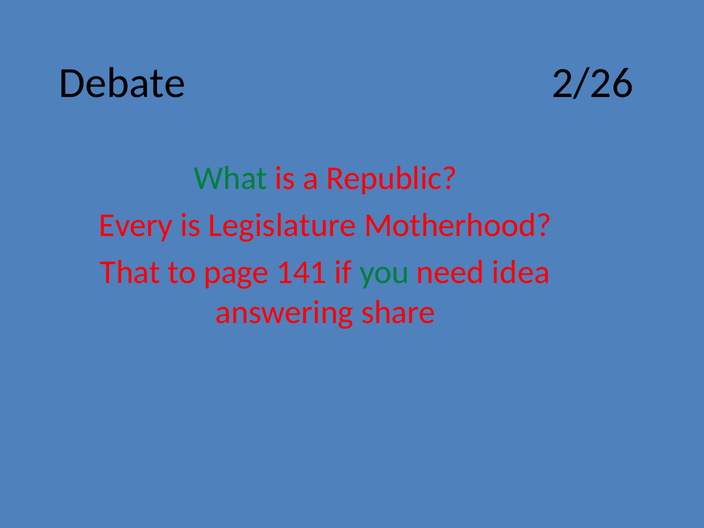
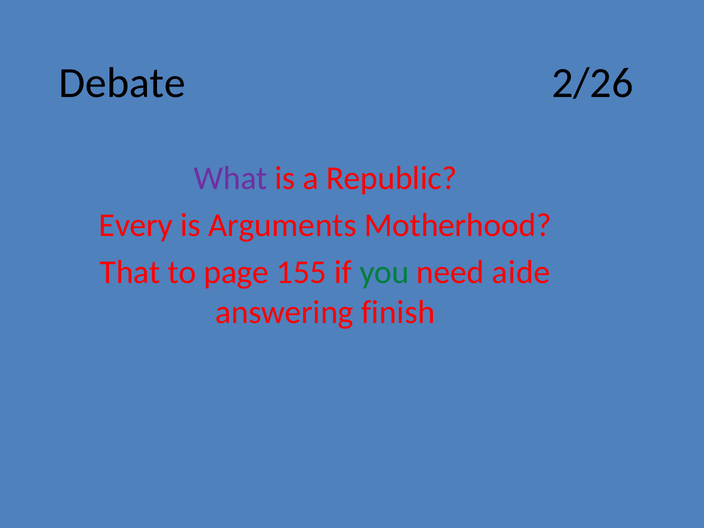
What colour: green -> purple
Legislature: Legislature -> Arguments
141: 141 -> 155
idea: idea -> aide
share: share -> finish
